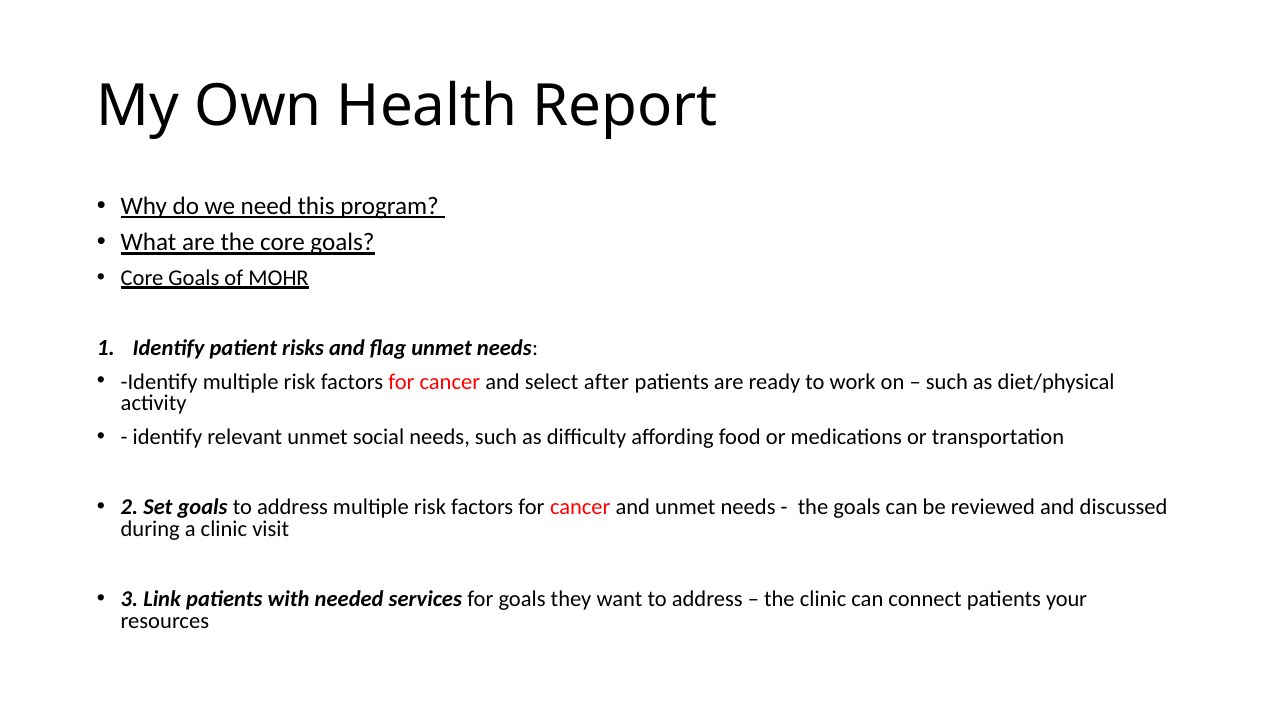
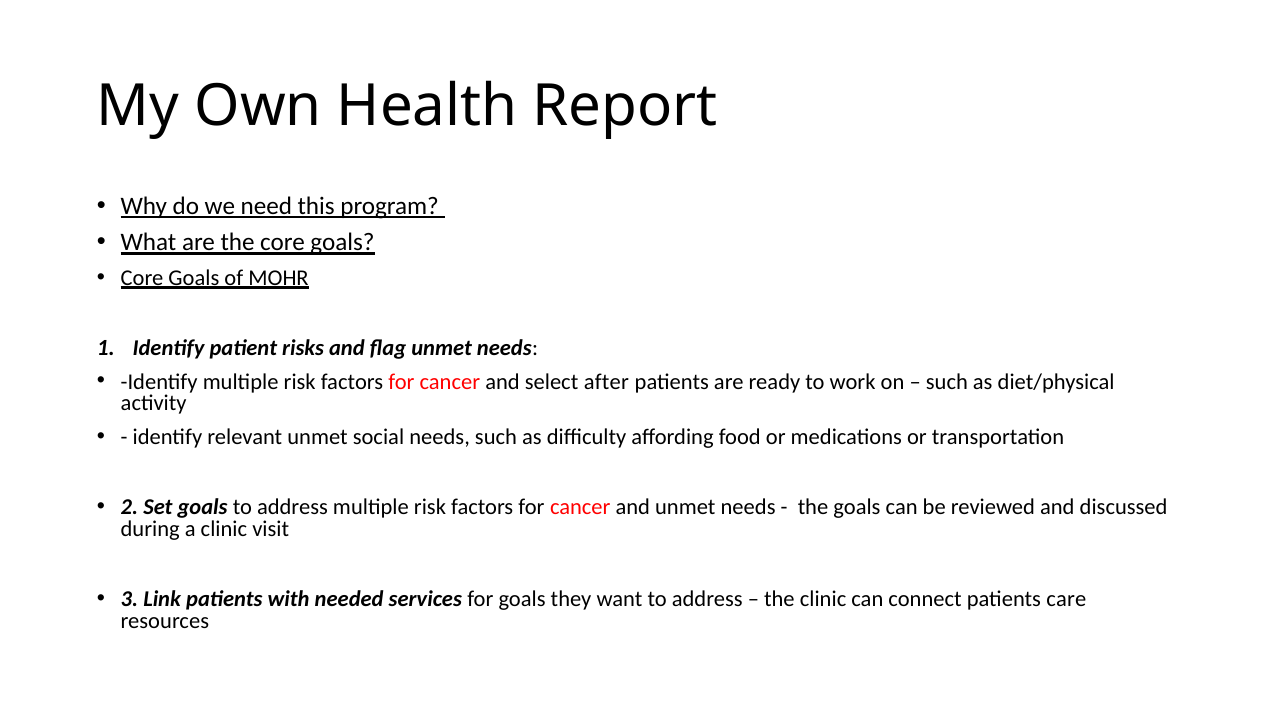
your: your -> care
